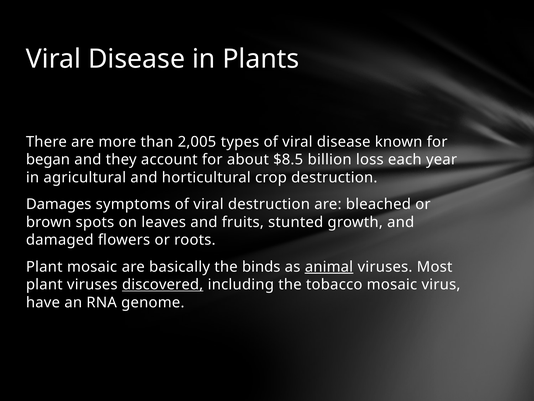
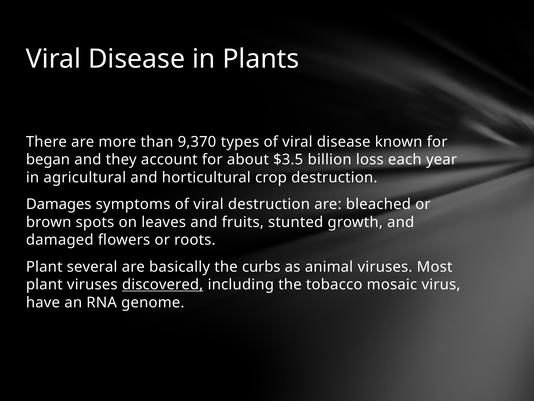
2,005: 2,005 -> 9,370
$8.5: $8.5 -> $3.5
Plant mosaic: mosaic -> several
binds: binds -> curbs
animal underline: present -> none
